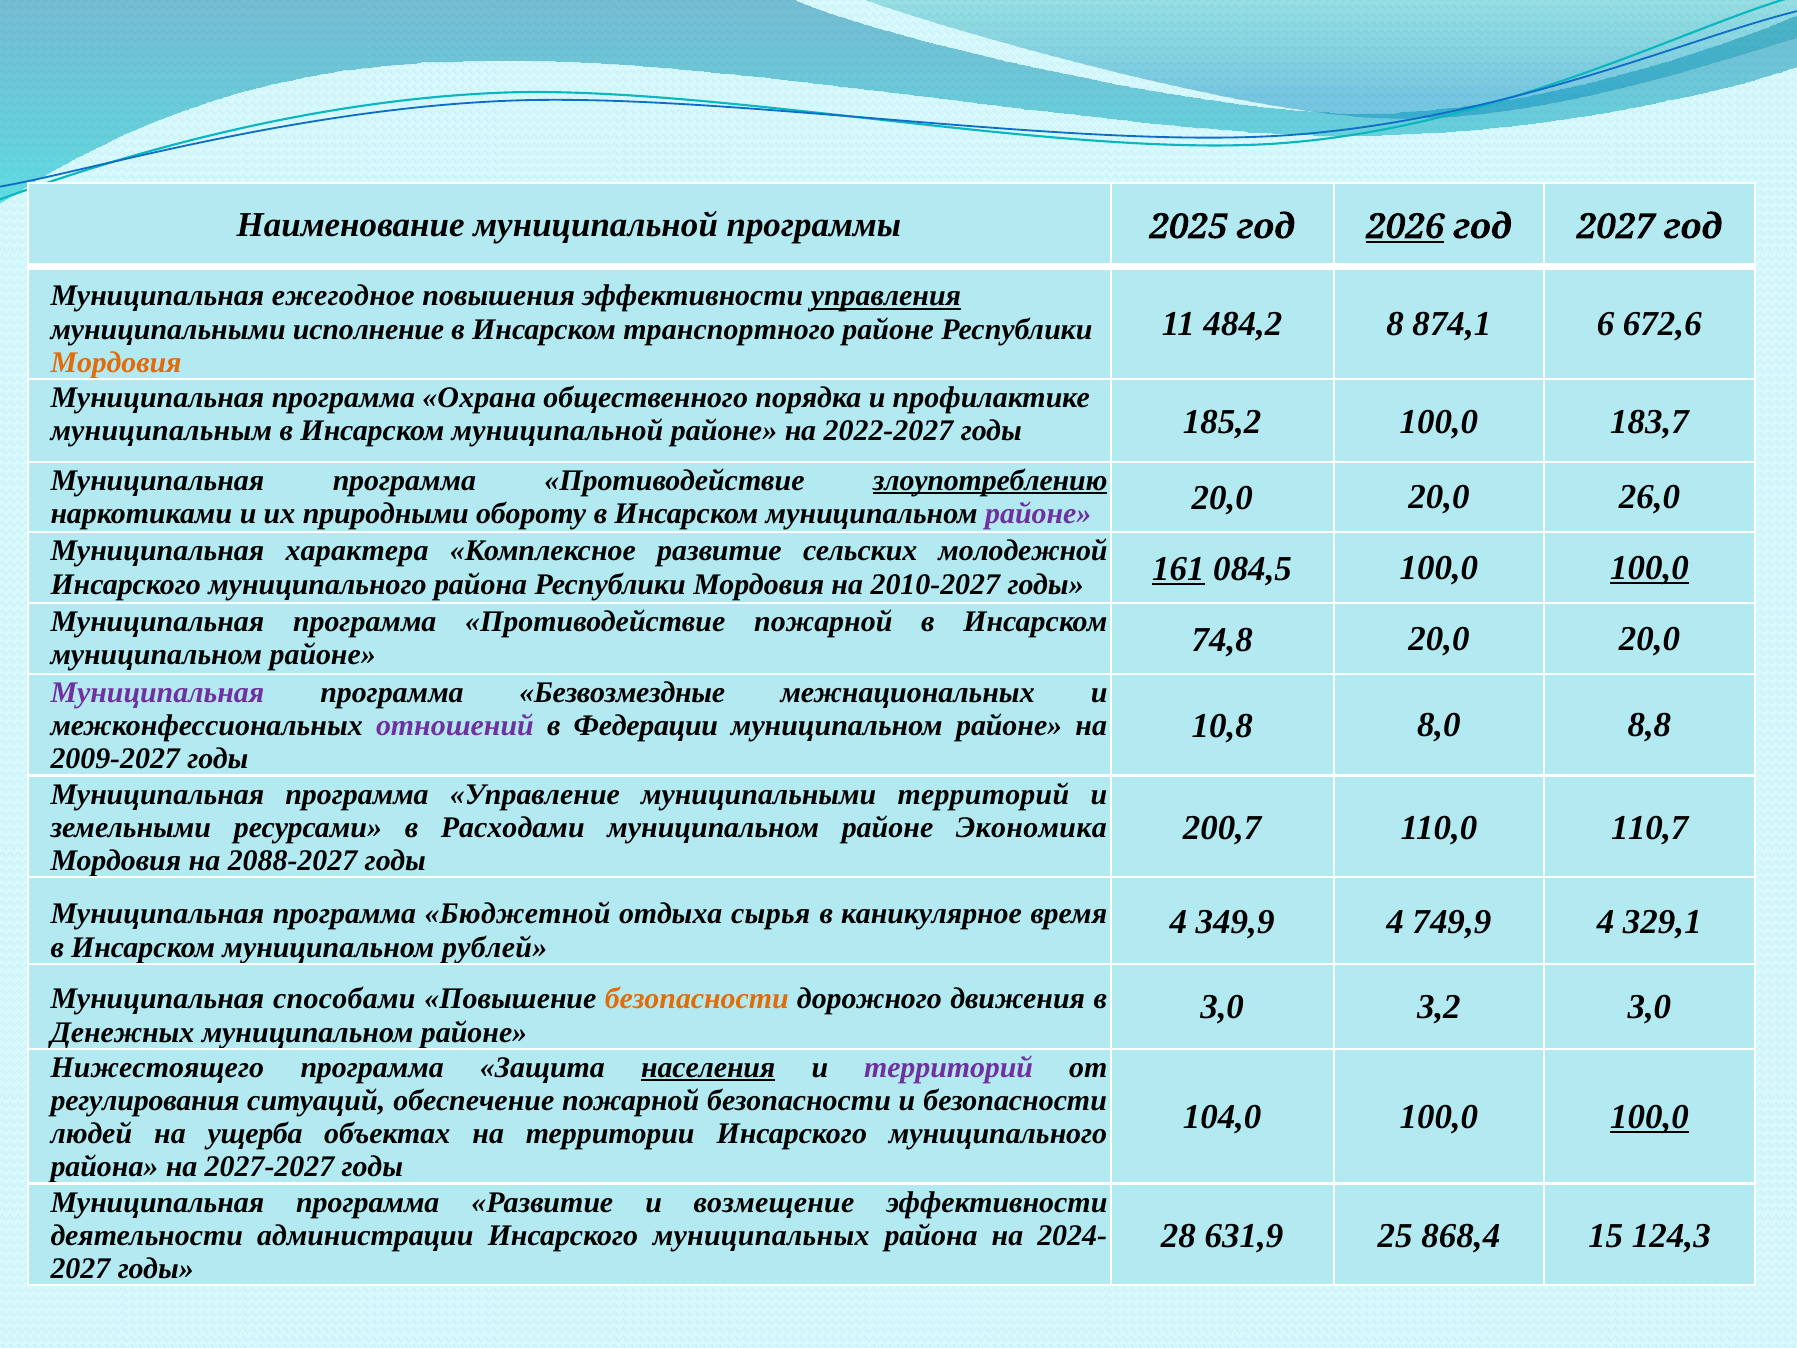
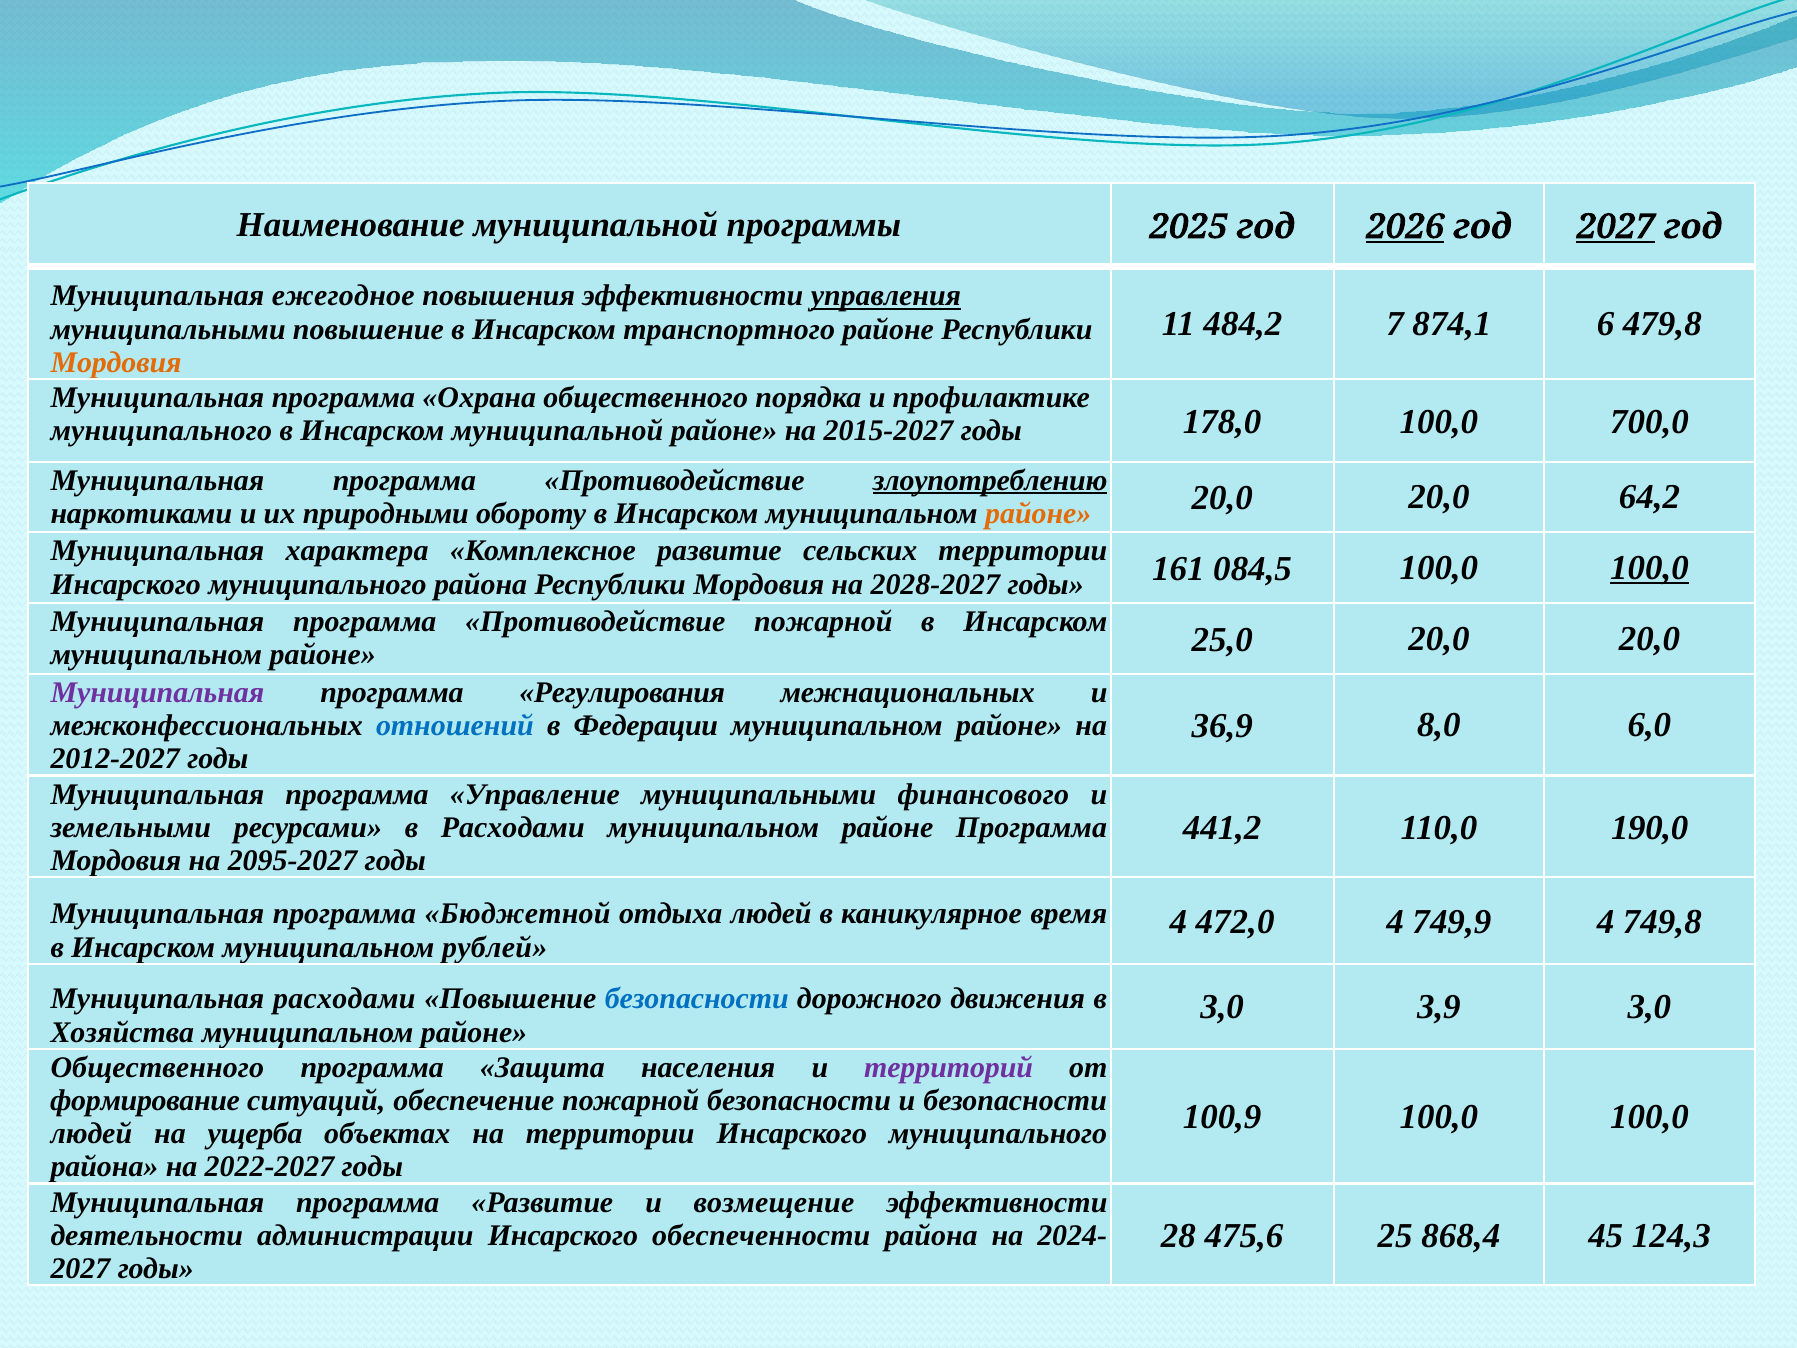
2027 at (1616, 227) underline: none -> present
8: 8 -> 7
672,6: 672,6 -> 479,8
муниципальными исполнение: исполнение -> повышение
муниципальным at (161, 431): муниципальным -> муниципального
2022-2027: 2022-2027 -> 2015-2027
185,2: 185,2 -> 178,0
183,7: 183,7 -> 700,0
районе at (1038, 513) colour: purple -> orange
26,0: 26,0 -> 64,2
сельских молодежной: молодежной -> территории
2010-2027: 2010-2027 -> 2028-2027
161 underline: present -> none
74,8: 74,8 -> 25,0
Безвозмездные: Безвозмездные -> Регулирования
10,8: 10,8 -> 36,9
8,8: 8,8 -> 6,0
отношений colour: purple -> blue
2009-2027: 2009-2027 -> 2012-2027
муниципальными территорий: территорий -> финансового
200,7: 200,7 -> 441,2
110,7: 110,7 -> 190,0
районе Экономика: Экономика -> Программа
2088-2027: 2088-2027 -> 2095-2027
отдыха сырья: сырья -> людей
349,9: 349,9 -> 472,0
329,1: 329,1 -> 749,8
Муниципальная способами: способами -> расходами
безопасности at (697, 999) colour: orange -> blue
3,2: 3,2 -> 3,9
Денежных: Денежных -> Хозяйства
Нижестоящего at (157, 1067): Нижестоящего -> Общественного
населения underline: present -> none
регулирования: регулирования -> формирование
104,0: 104,0 -> 100,9
100,0 at (1649, 1117) underline: present -> none
2027-2027: 2027-2027 -> 2022-2027
631,9: 631,9 -> 475,6
15: 15 -> 45
муниципальных: муниципальных -> обеспеченности
